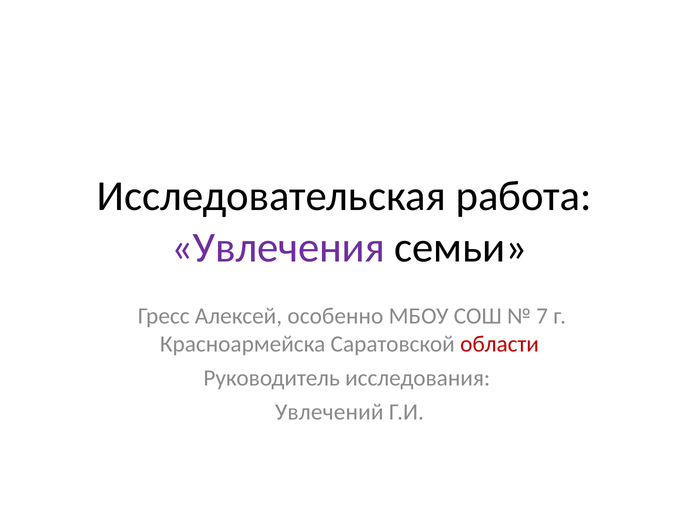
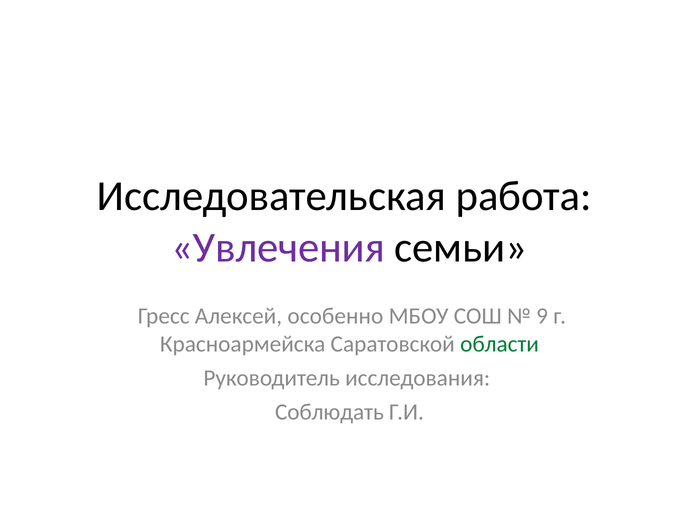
7: 7 -> 9
области colour: red -> green
Увлечений: Увлечений -> Соблюдать
